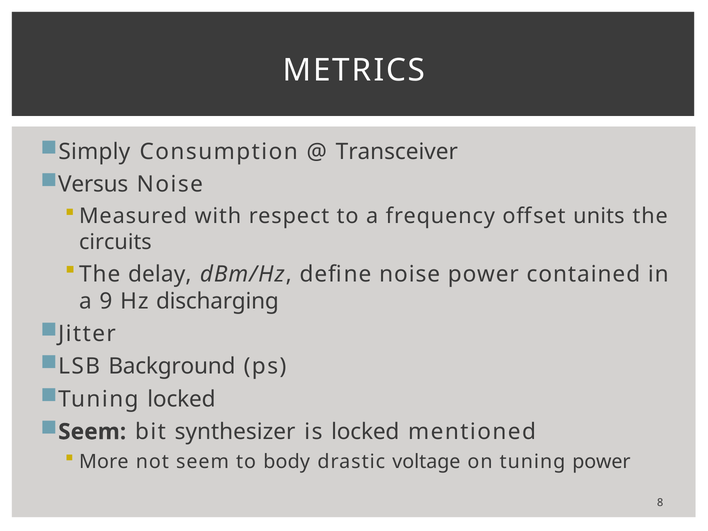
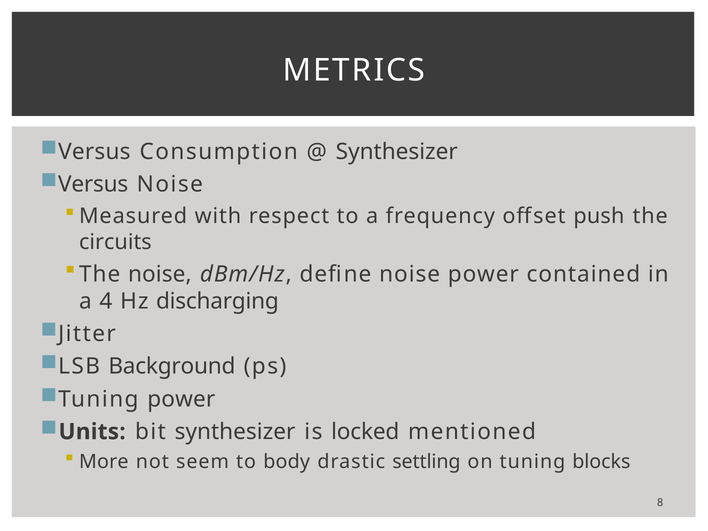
Simply at (94, 152): Simply -> Versus
Transceiver at (397, 152): Transceiver -> Synthesizer
units: units -> push
The delay: delay -> noise
9: 9 -> 4
Tuning locked: locked -> power
Seem at (92, 432): Seem -> Units
voltage: voltage -> settling
tuning power: power -> blocks
